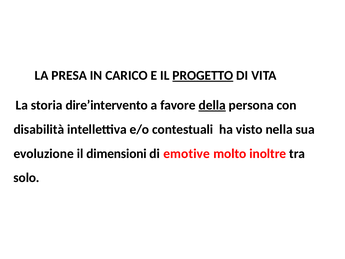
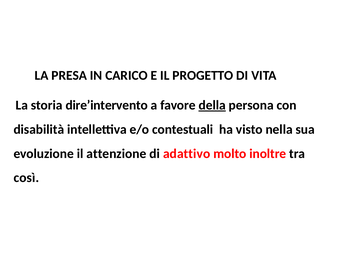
PROGETTO underline: present -> none
dimensioni: dimensioni -> attenzione
emotive: emotive -> adattivo
solo: solo -> così
